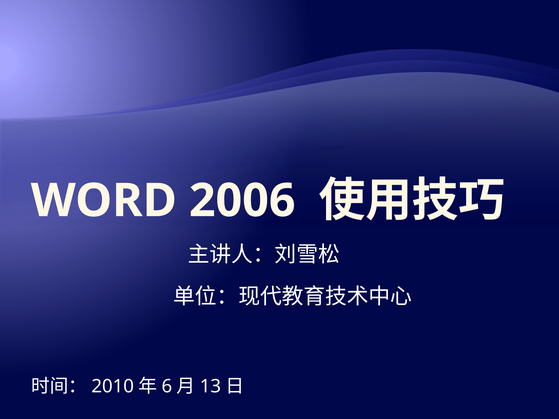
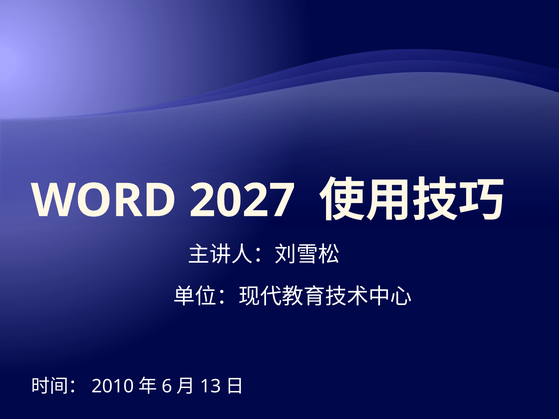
2006: 2006 -> 2027
